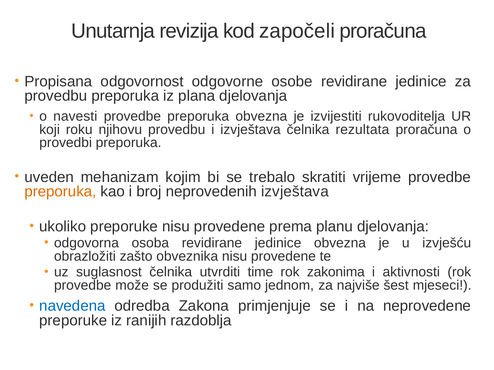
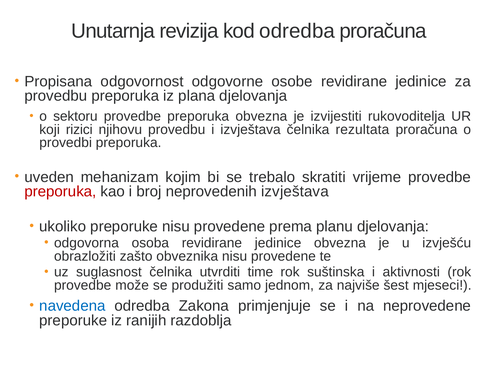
kod započeli: započeli -> odredba
navesti: navesti -> sektoru
roku: roku -> rizici
preporuka at (60, 192) colour: orange -> red
zakonima: zakonima -> suštinska
